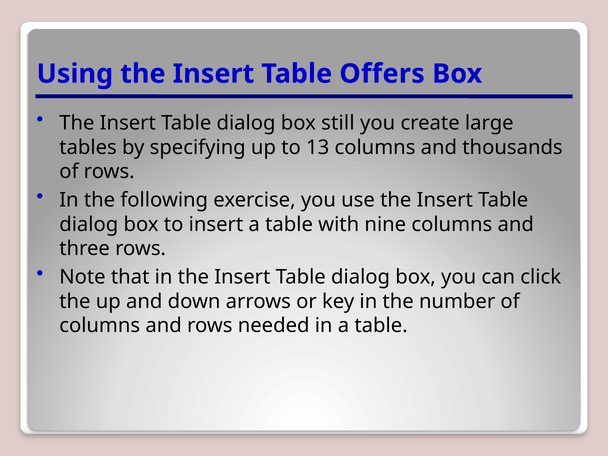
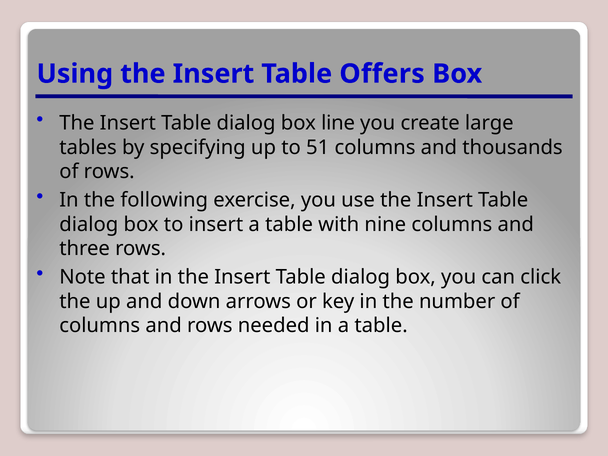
still: still -> line
13: 13 -> 51
